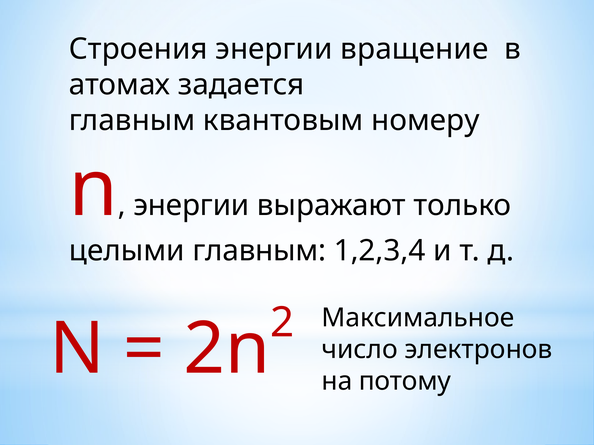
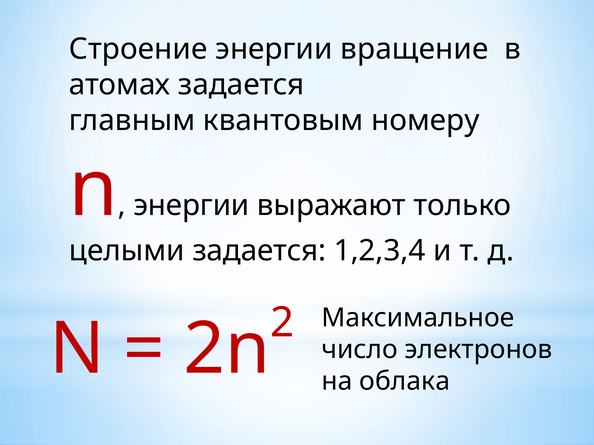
Строения: Строения -> Строение
целыми главным: главным -> задается
потому: потому -> облака
